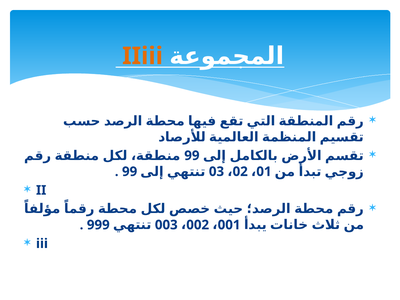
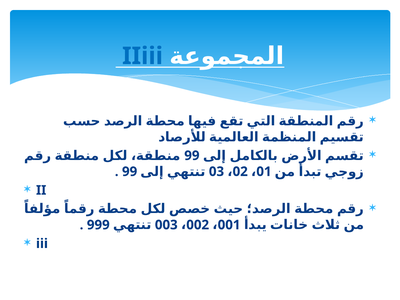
IIiii colour: orange -> blue
